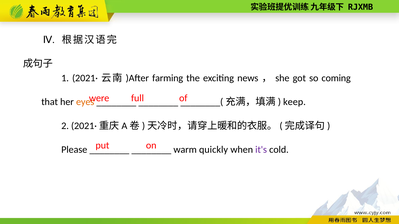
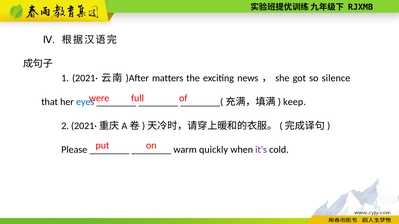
farming: farming -> matters
coming: coming -> silence
eyes colour: orange -> blue
